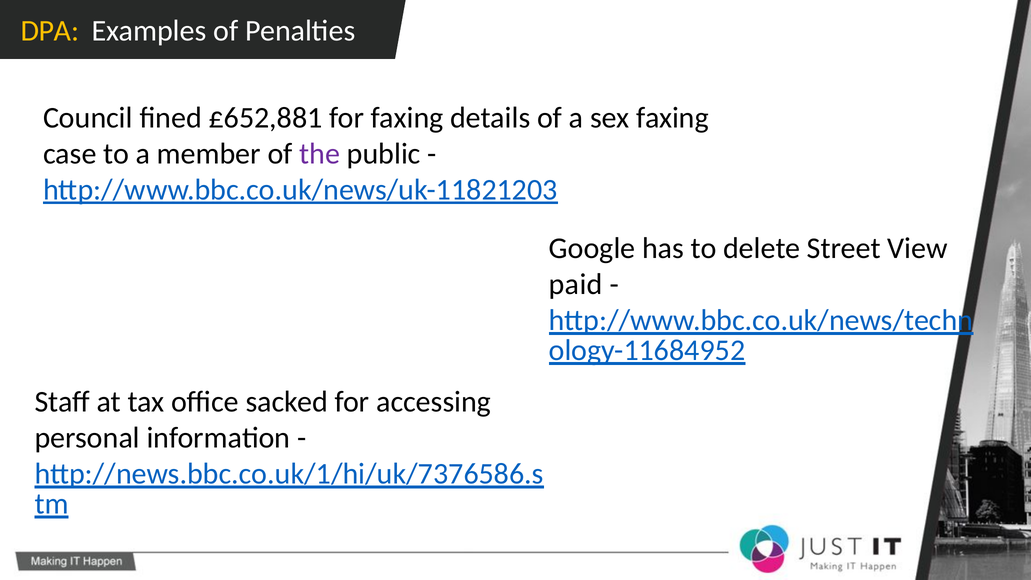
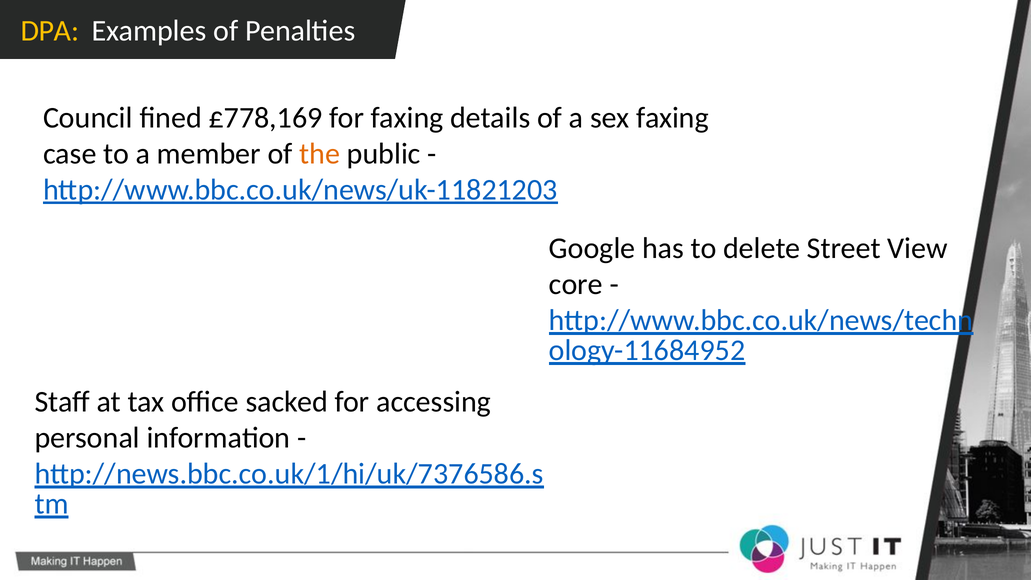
£652,881: £652,881 -> £778,169
the colour: purple -> orange
paid: paid -> core
